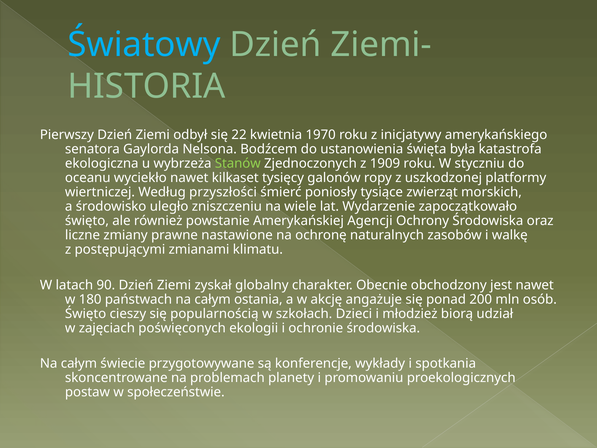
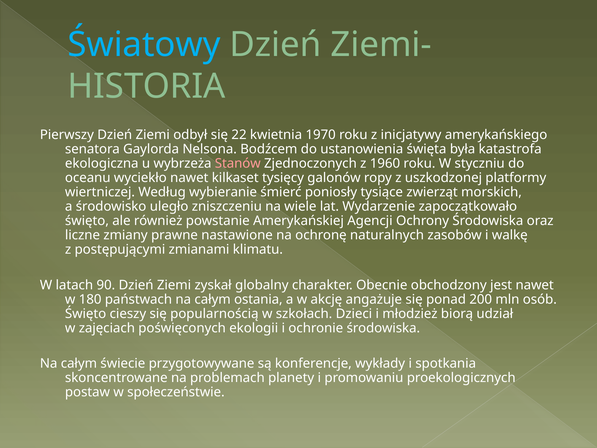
Stanów colour: light green -> pink
1909: 1909 -> 1960
przyszłości: przyszłości -> wybieranie
